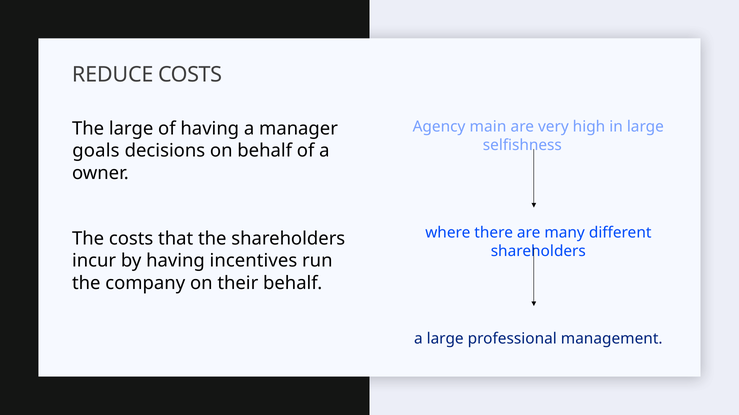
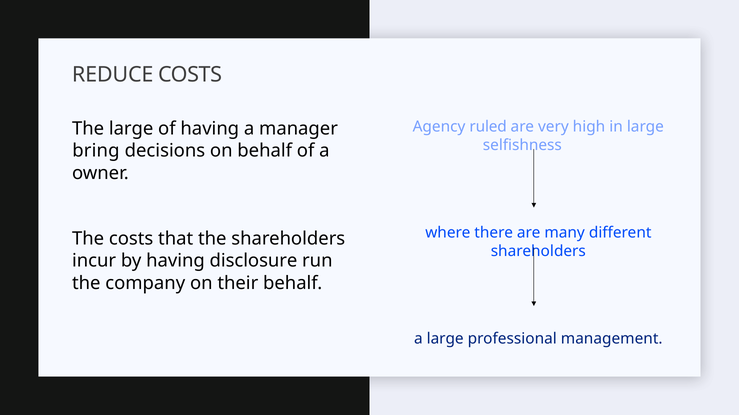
main: main -> ruled
goals: goals -> bring
incentives: incentives -> disclosure
